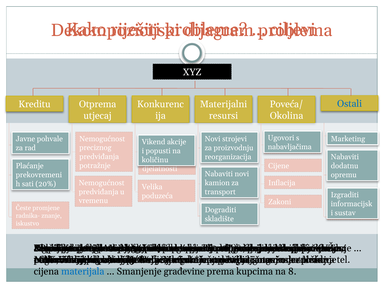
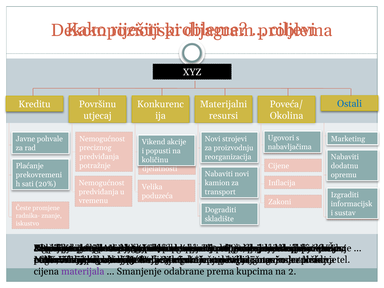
Otprema at (98, 104): Otprema -> Površinu
materijala colour: blue -> purple
Smanjenje građevine: građevine -> odabrane
8: 8 -> 2
